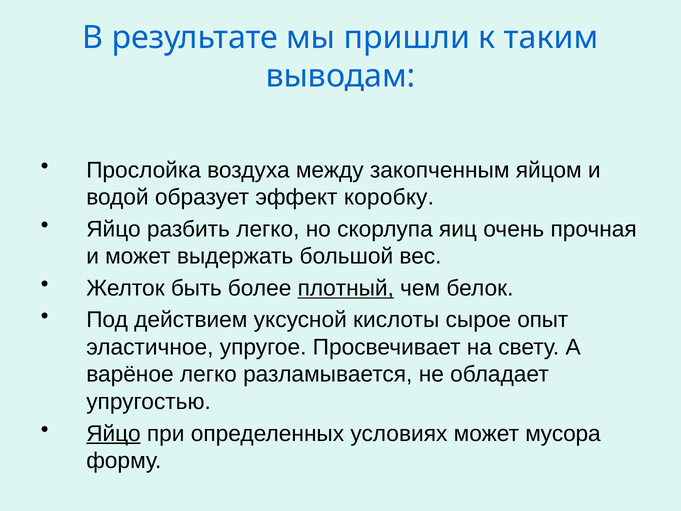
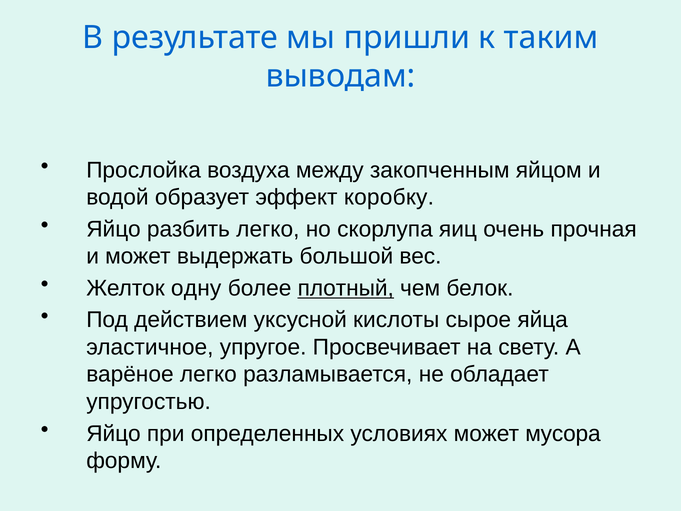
быть: быть -> одну
опыт: опыт -> яйца
Яйцо at (113, 433) underline: present -> none
